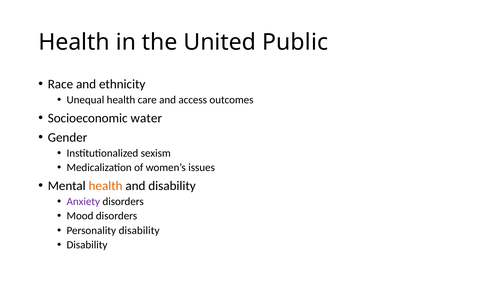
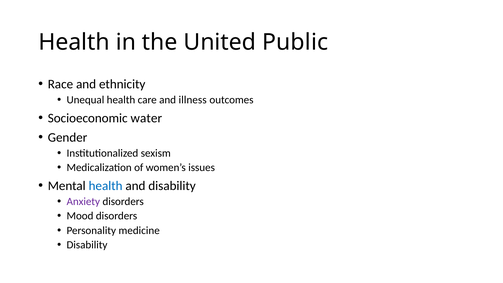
access: access -> illness
health at (106, 186) colour: orange -> blue
Personality disability: disability -> medicine
